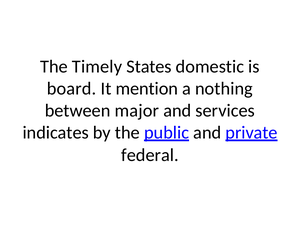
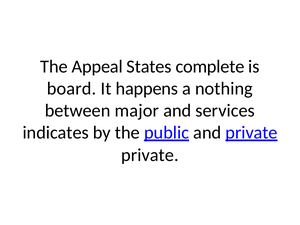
Timely: Timely -> Appeal
domestic: domestic -> complete
mention: mention -> happens
federal at (150, 155): federal -> private
